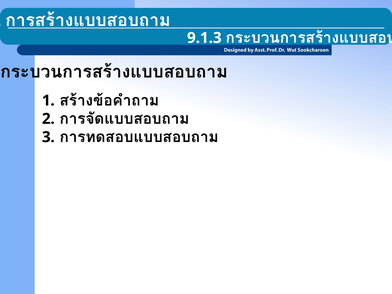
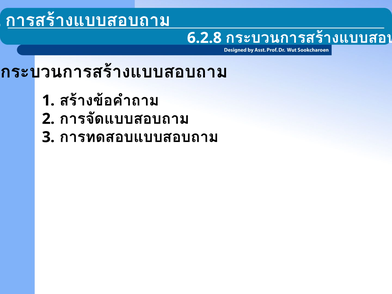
9.1.3: 9.1.3 -> 6.2.8
